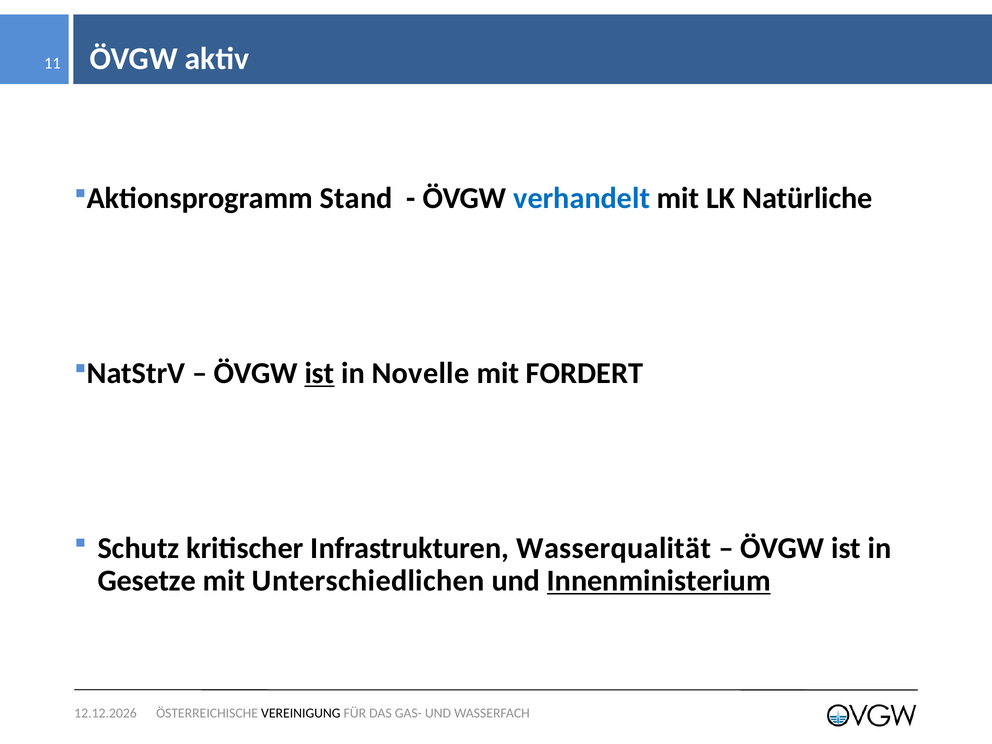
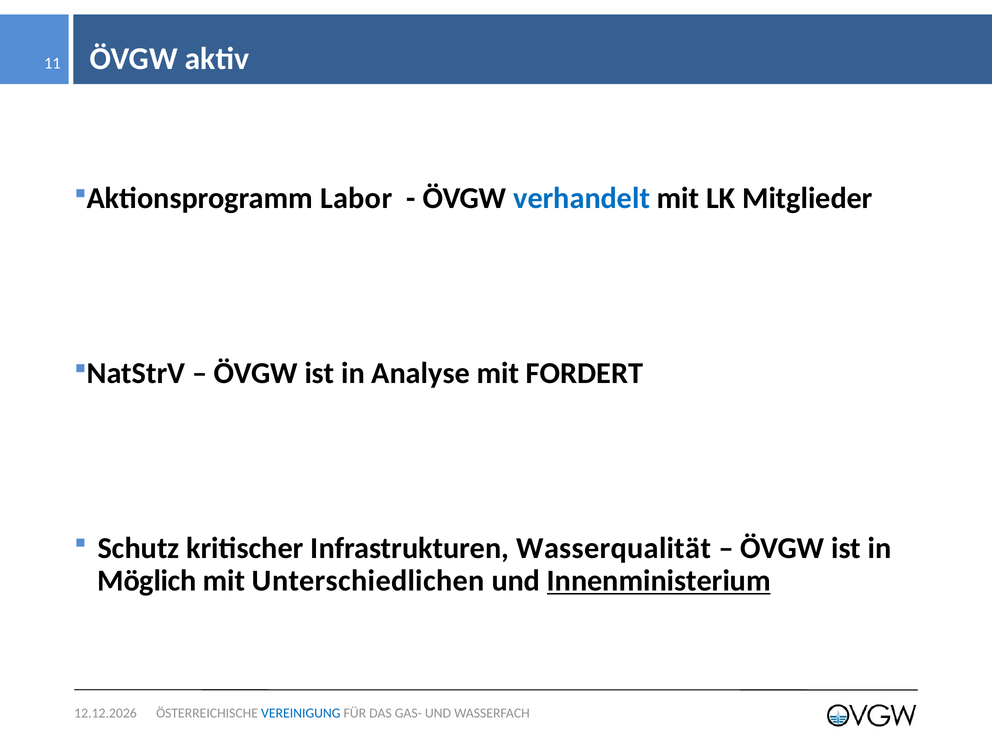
Stand: Stand -> Labor
Natürliche: Natürliche -> Mitglieder
ist at (320, 373) underline: present -> none
Novelle: Novelle -> Analyse
Gesetze: Gesetze -> Möglich
VEREINIGUNG colour: black -> blue
